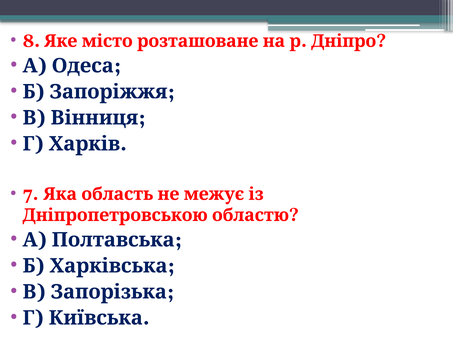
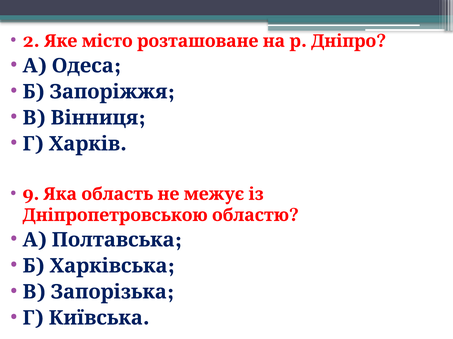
8: 8 -> 2
7: 7 -> 9
